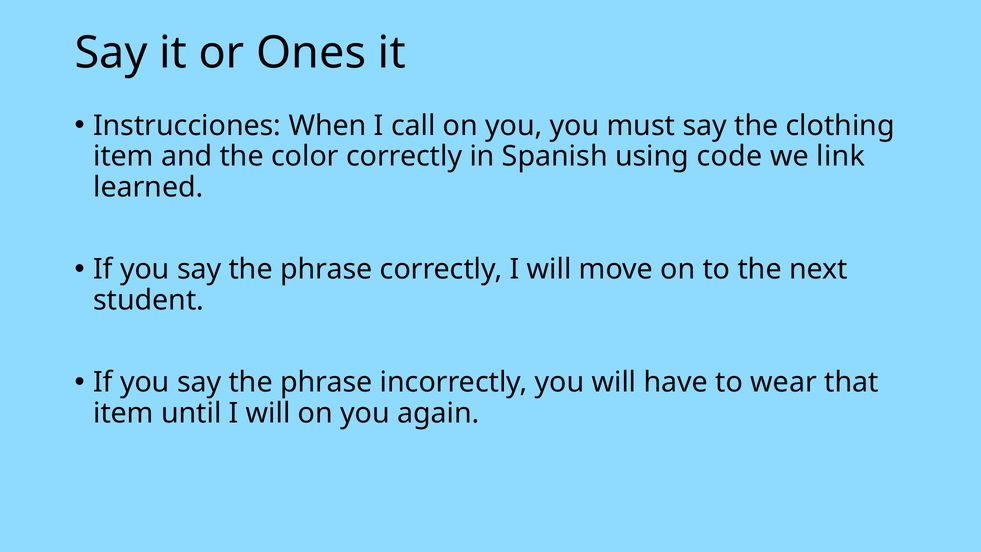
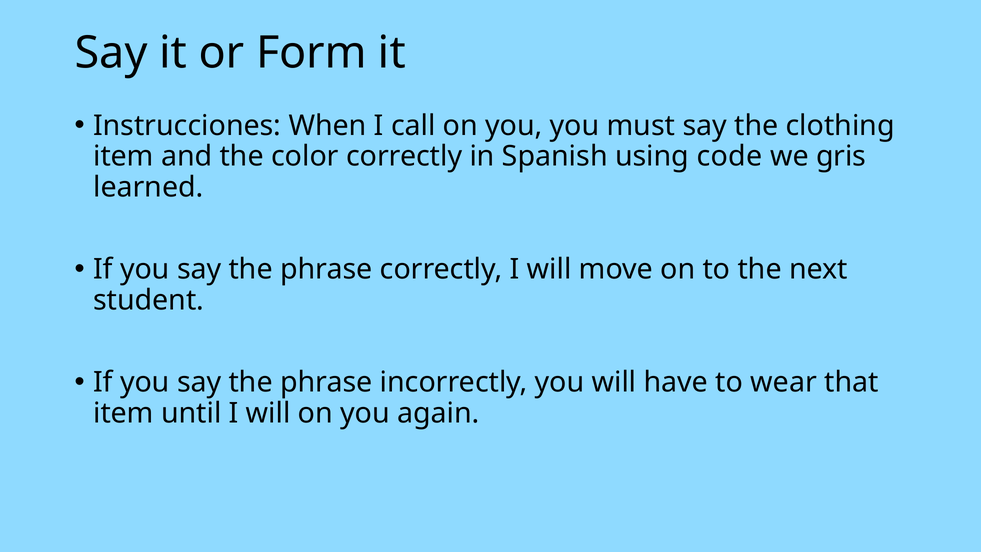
Ones: Ones -> Form
link: link -> gris
